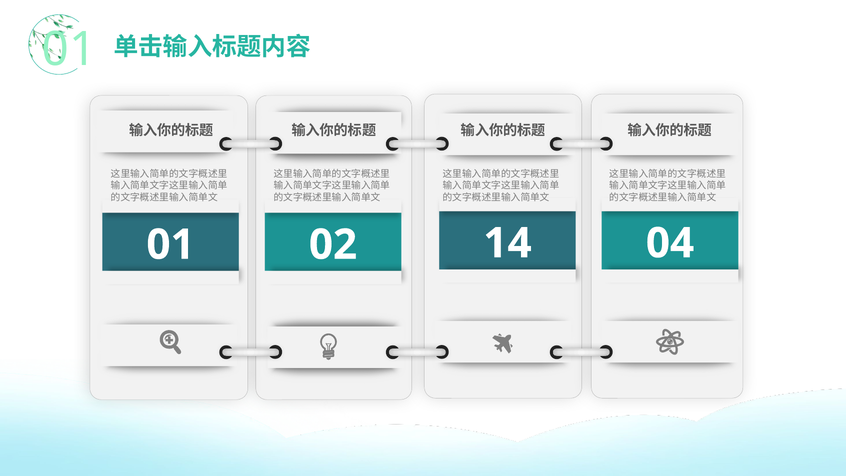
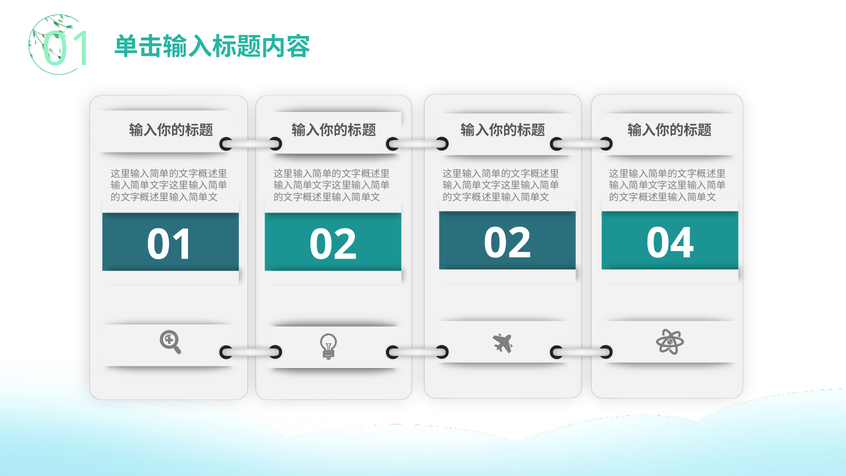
01 14: 14 -> 02
